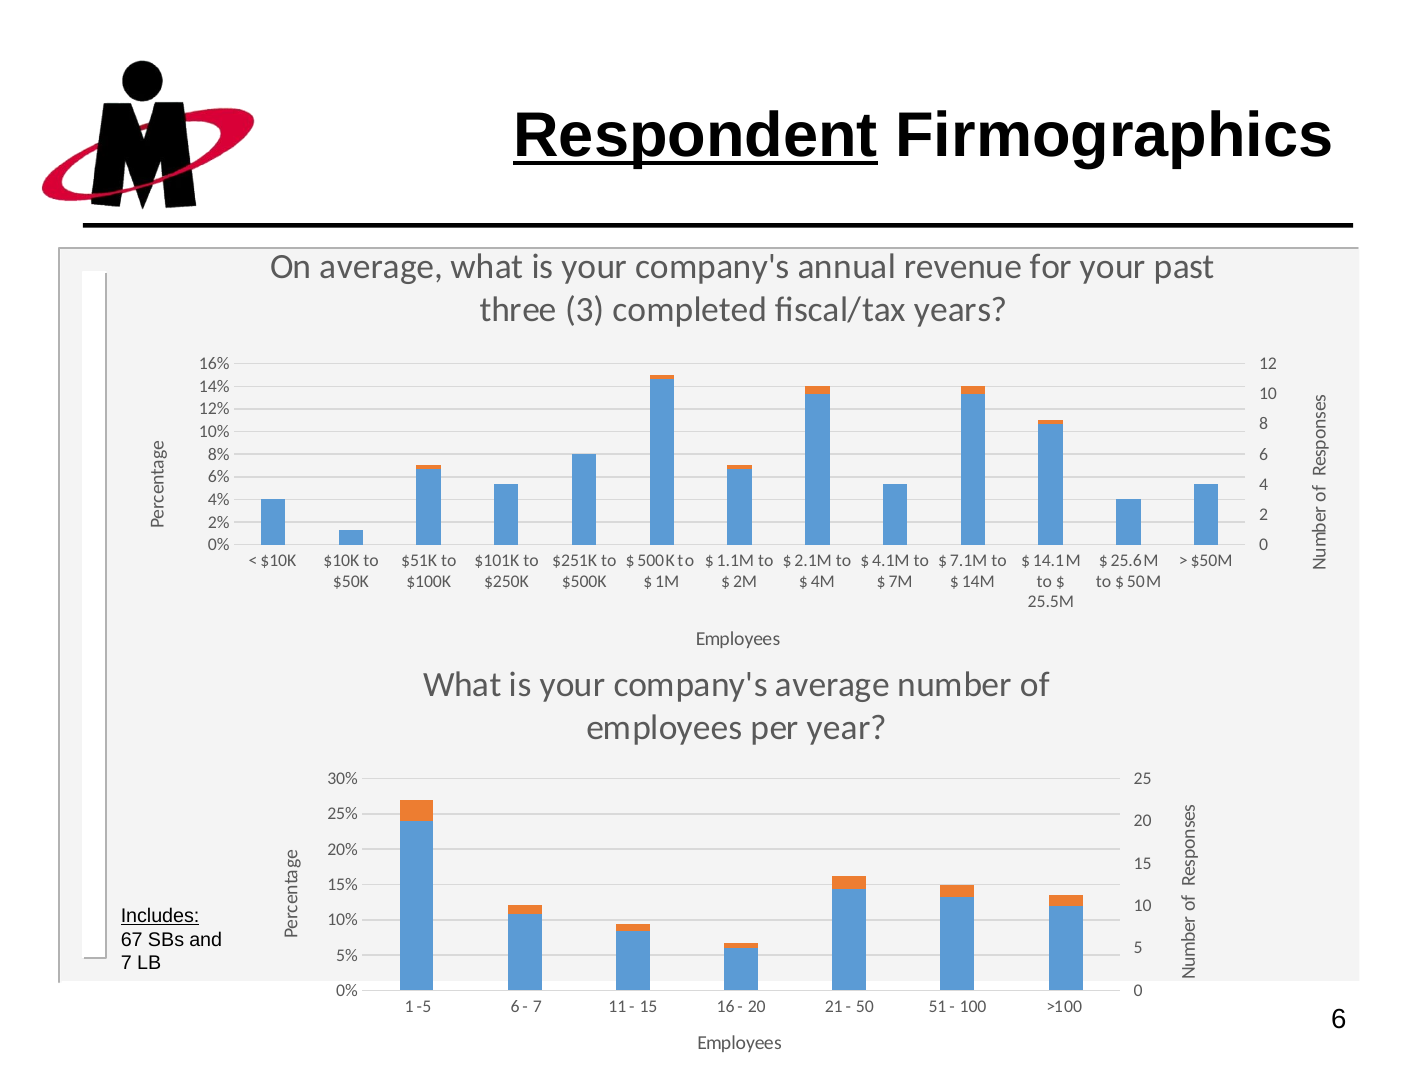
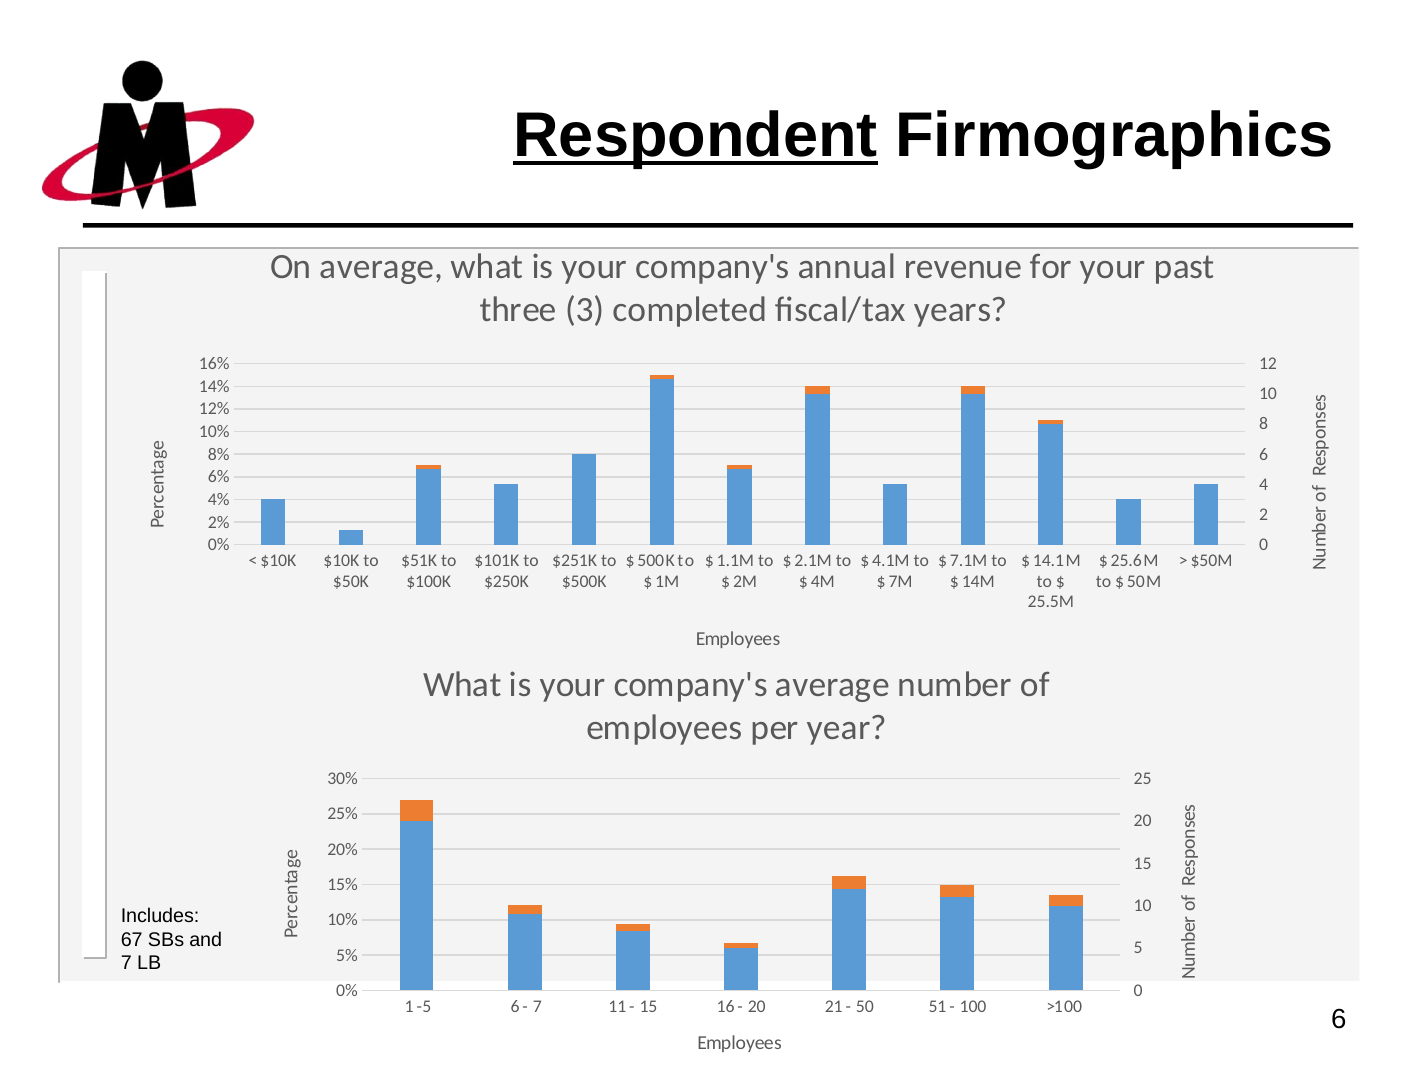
Includes underline: present -> none
